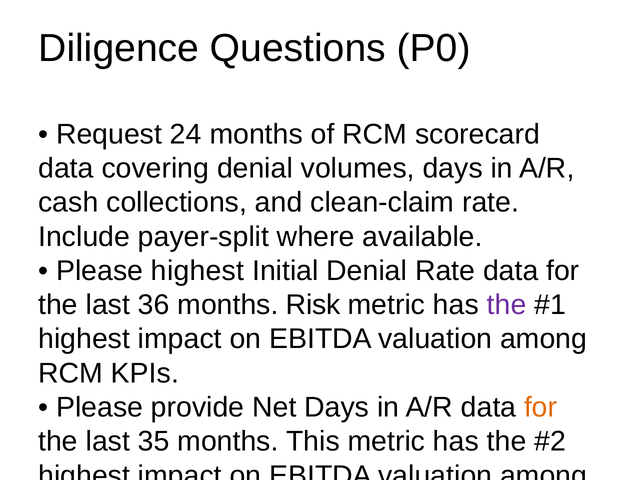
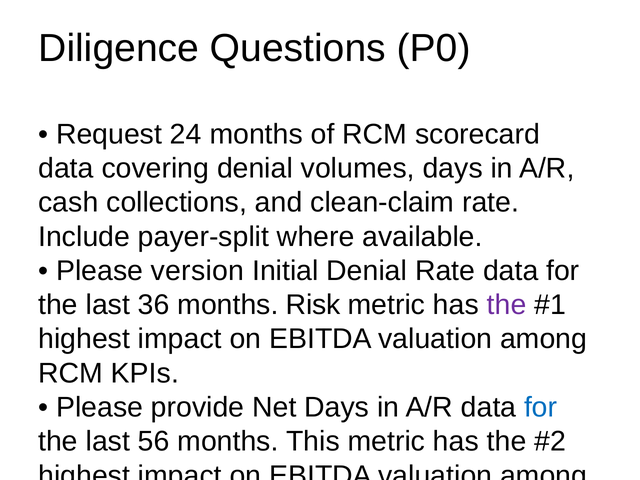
Please highest: highest -> version
for at (541, 407) colour: orange -> blue
35: 35 -> 56
